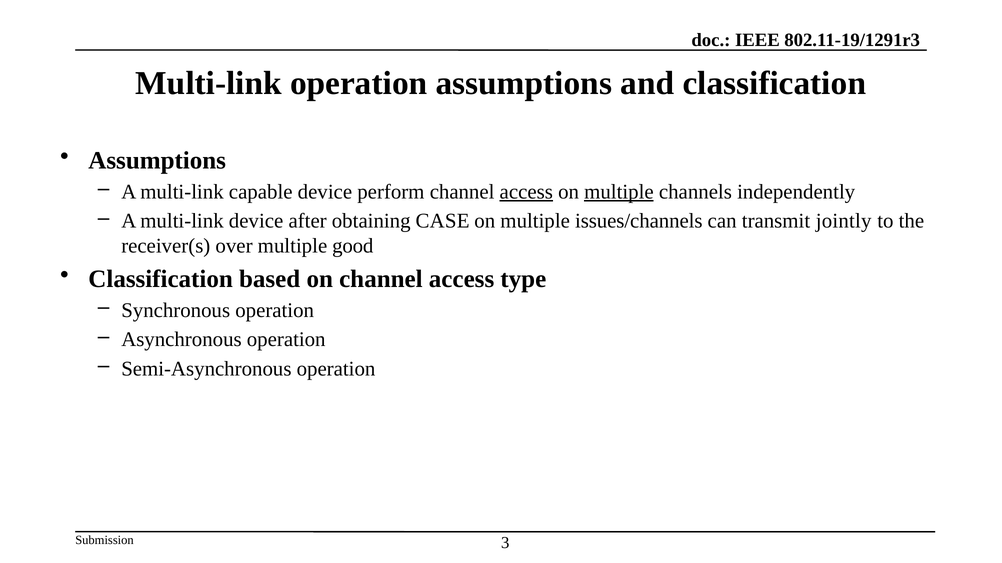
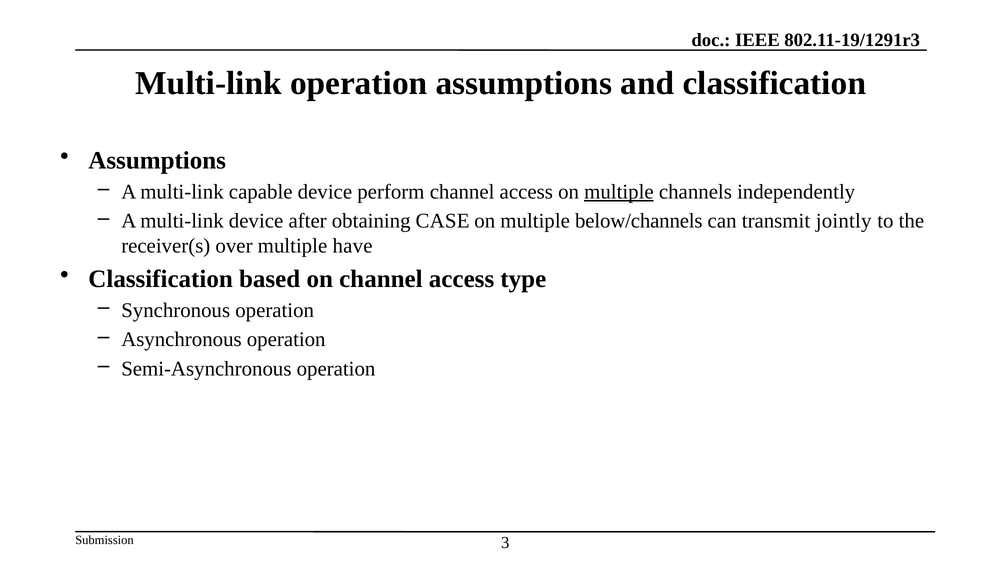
access at (526, 192) underline: present -> none
issues/channels: issues/channels -> below/channels
good: good -> have
